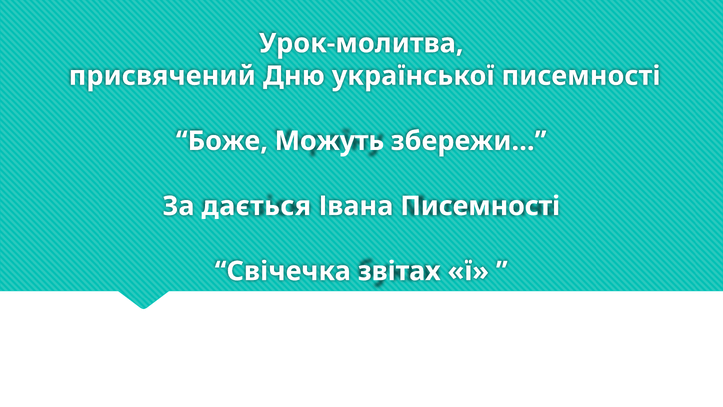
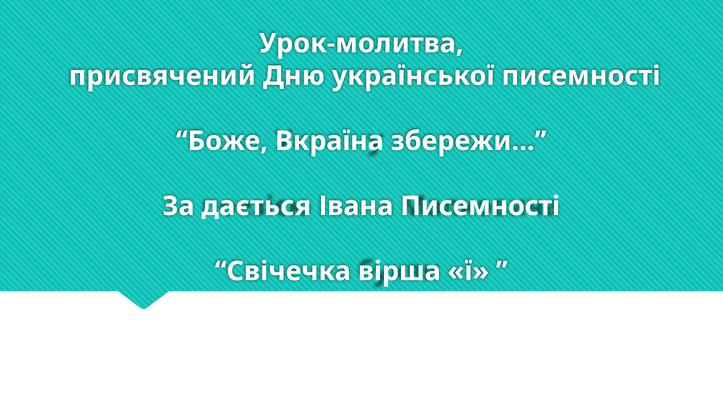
Можуть: Можуть -> Вкраїна
звітах: звітах -> вірша
